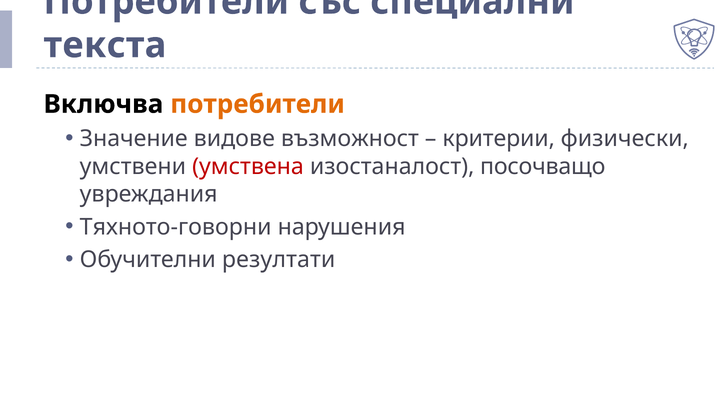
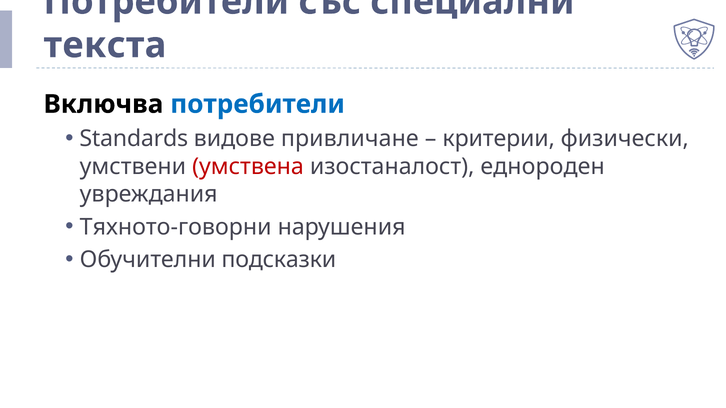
потребители at (258, 104) colour: orange -> blue
Значение: Значение -> Standards
възможност: възможност -> привличане
посочващо: посочващо -> еднороден
резултати: резултати -> подсказки
